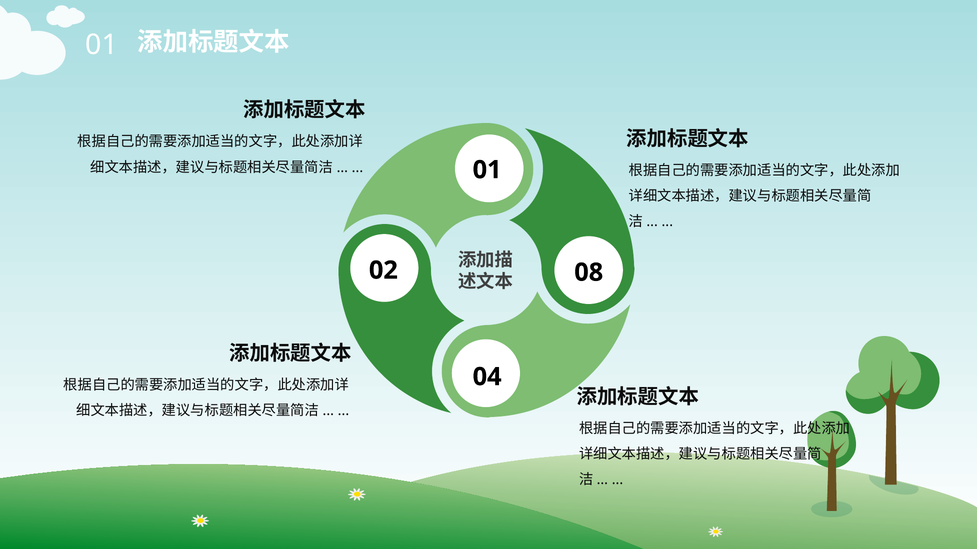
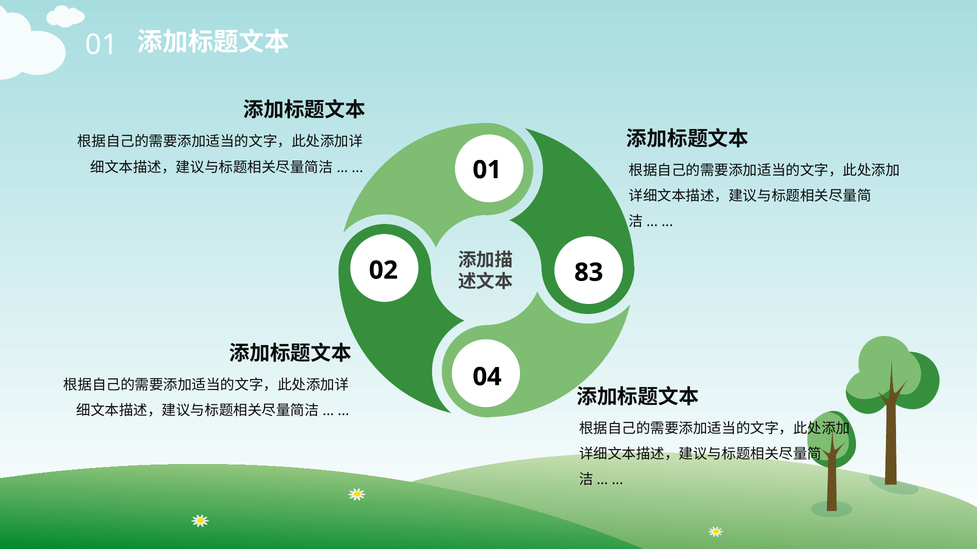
08: 08 -> 83
